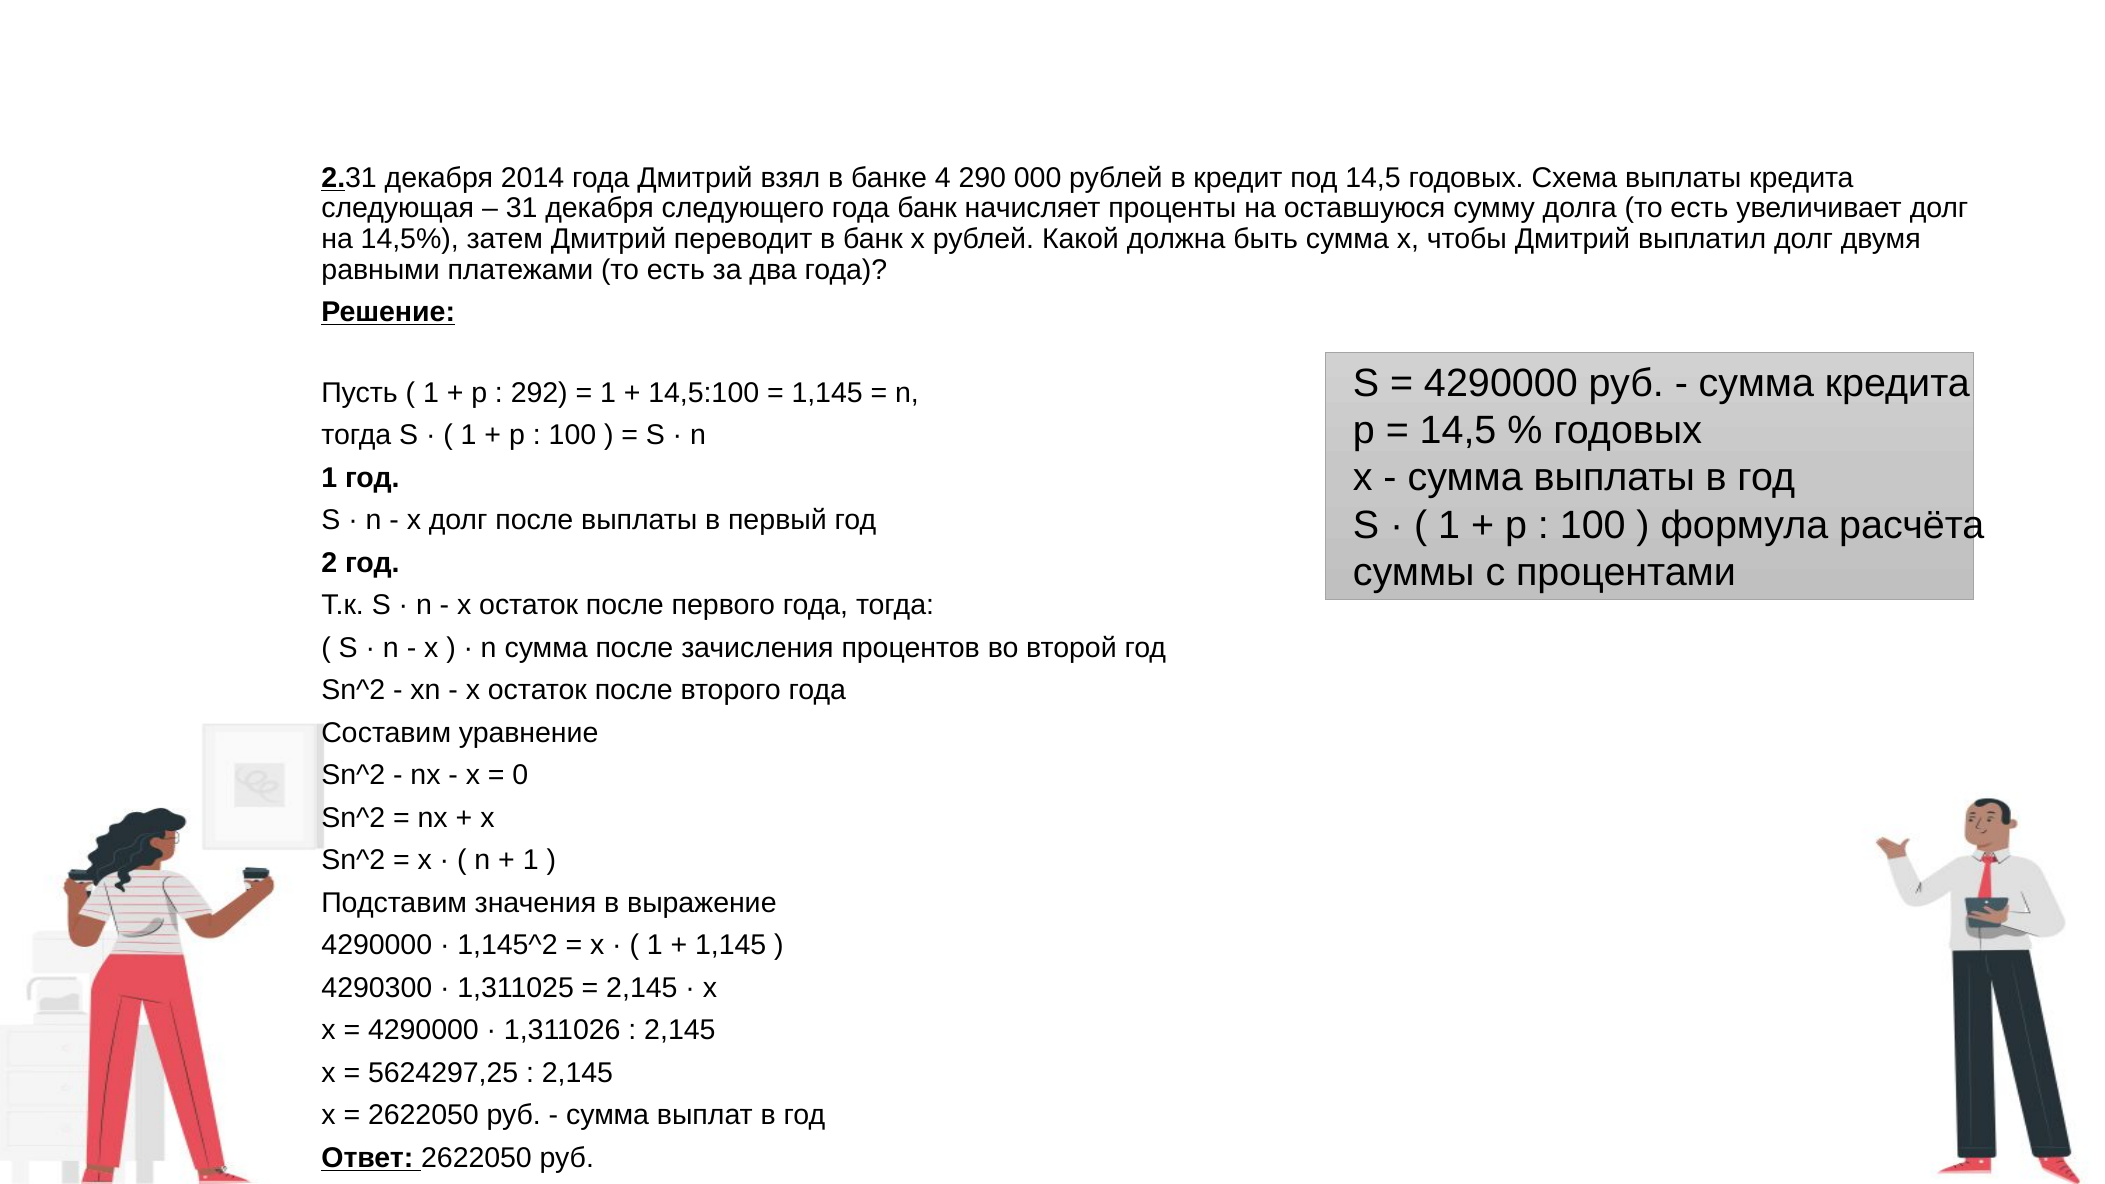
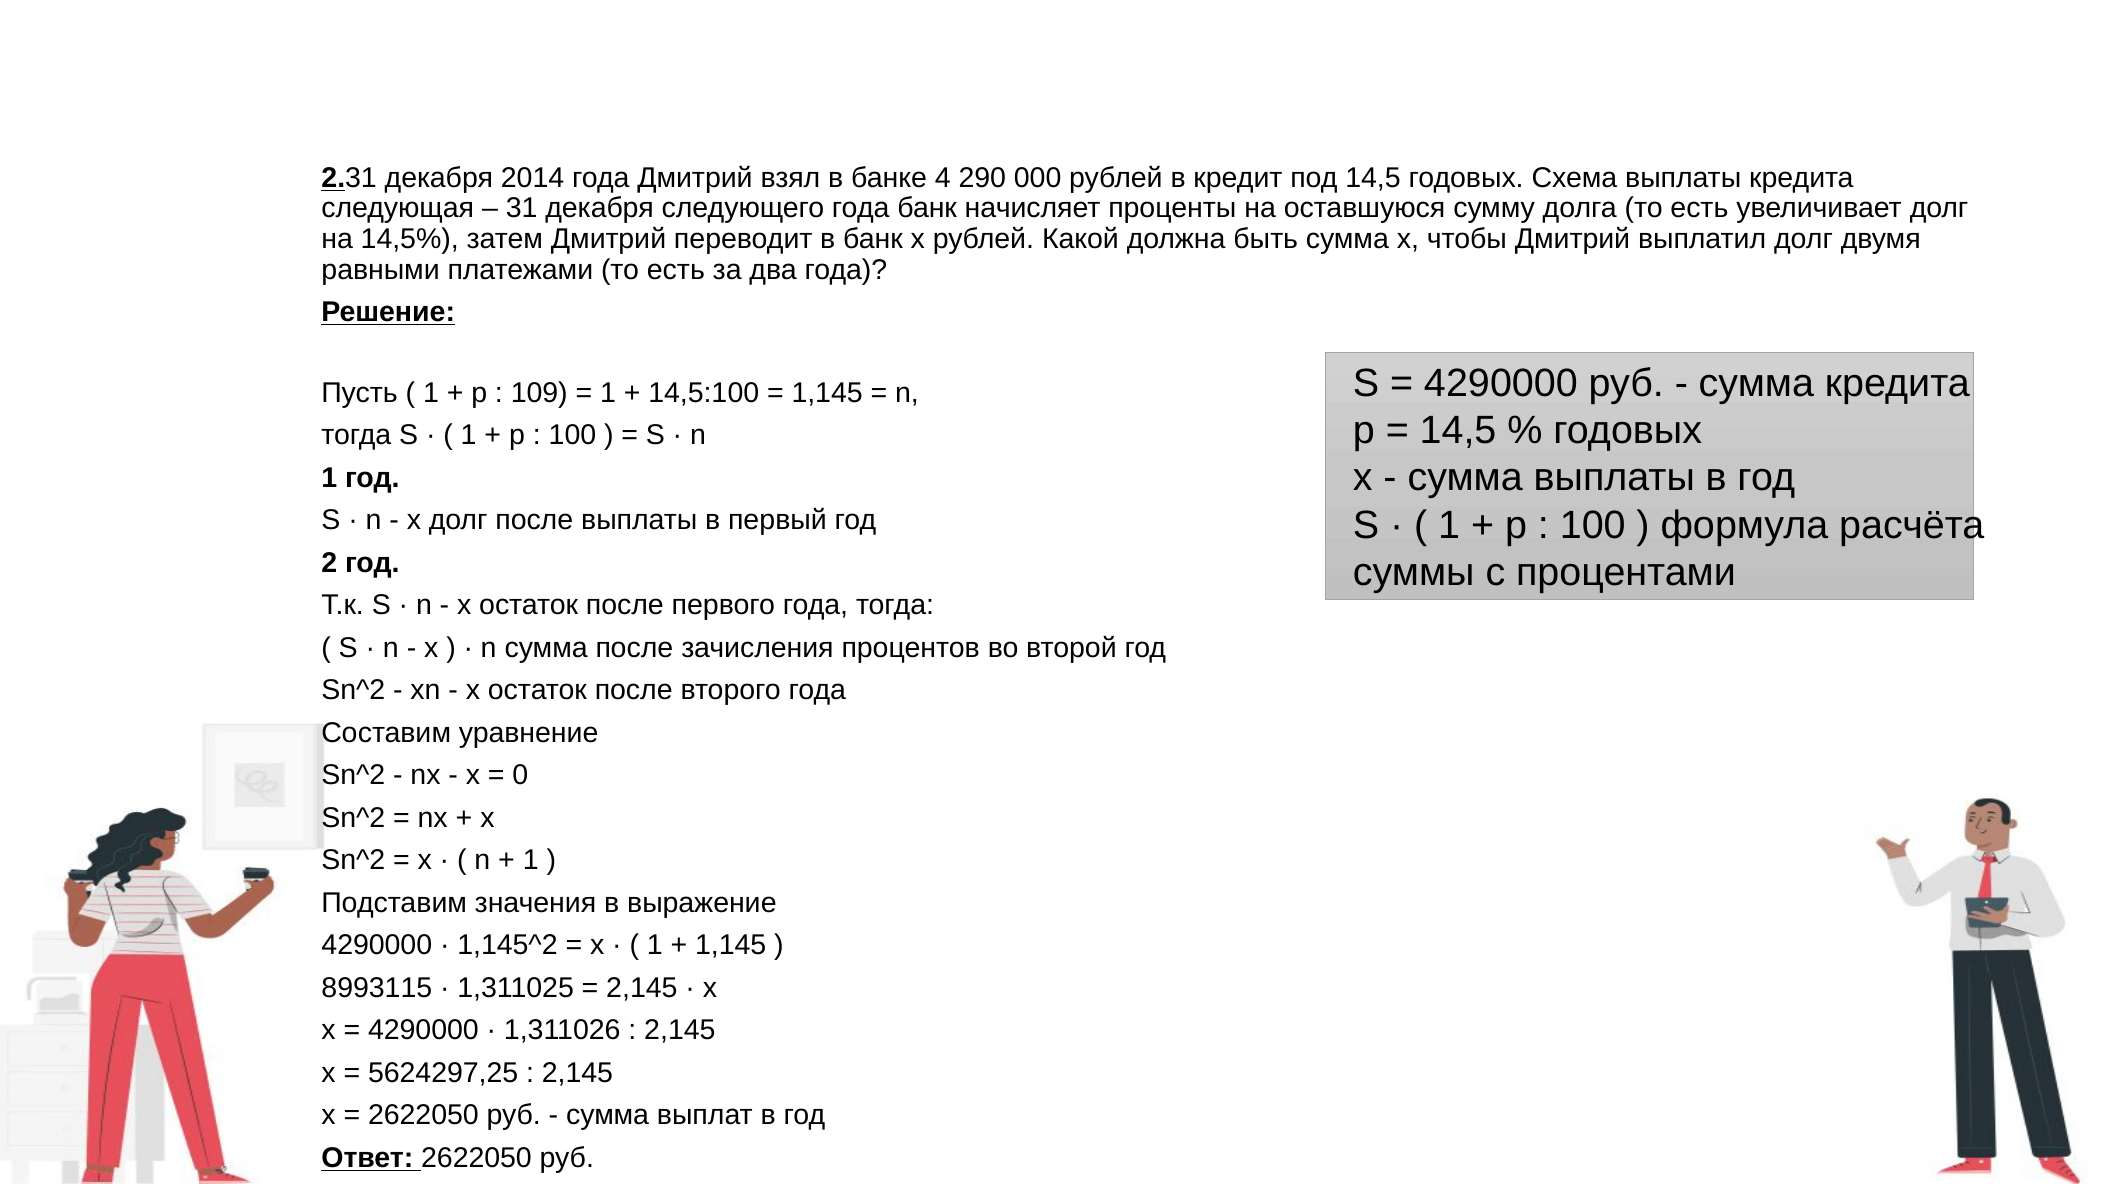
292: 292 -> 109
4290300: 4290300 -> 8993115
